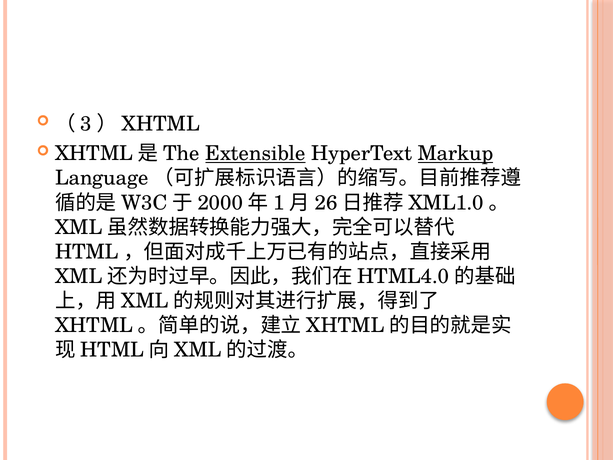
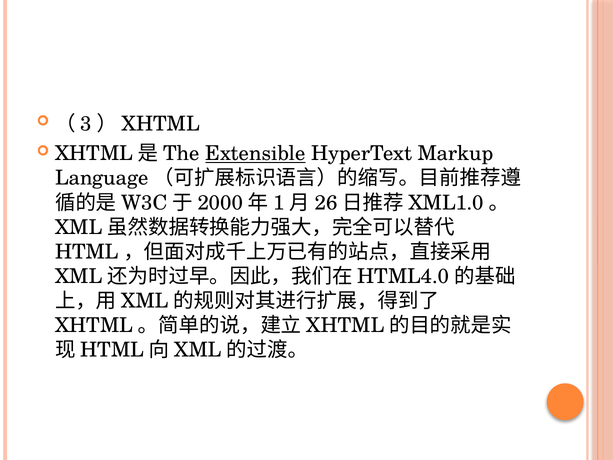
Markup underline: present -> none
